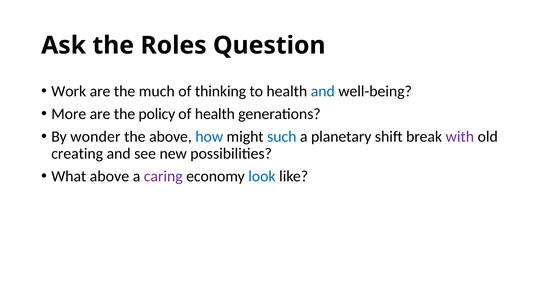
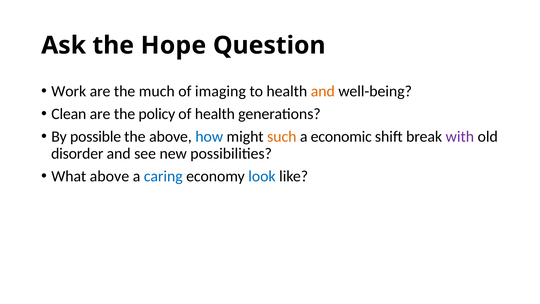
Roles: Roles -> Hope
thinking: thinking -> imaging
and at (323, 91) colour: blue -> orange
More: More -> Clean
wonder: wonder -> possible
such colour: blue -> orange
planetary: planetary -> economic
creating: creating -> disorder
caring colour: purple -> blue
